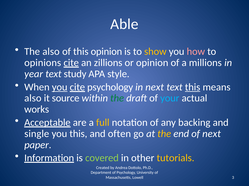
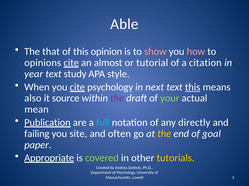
The also: also -> that
show colour: yellow -> pink
zillions: zillions -> almost
or opinion: opinion -> tutorial
millions: millions -> citation
you at (60, 87) underline: present -> none
the at (117, 99) colour: green -> purple
your colour: light blue -> light green
works: works -> mean
Acceptable: Acceptable -> Publication
full colour: yellow -> light blue
backing: backing -> directly
single: single -> failing
you this: this -> site
of next: next -> goal
Information: Information -> Appropriate
